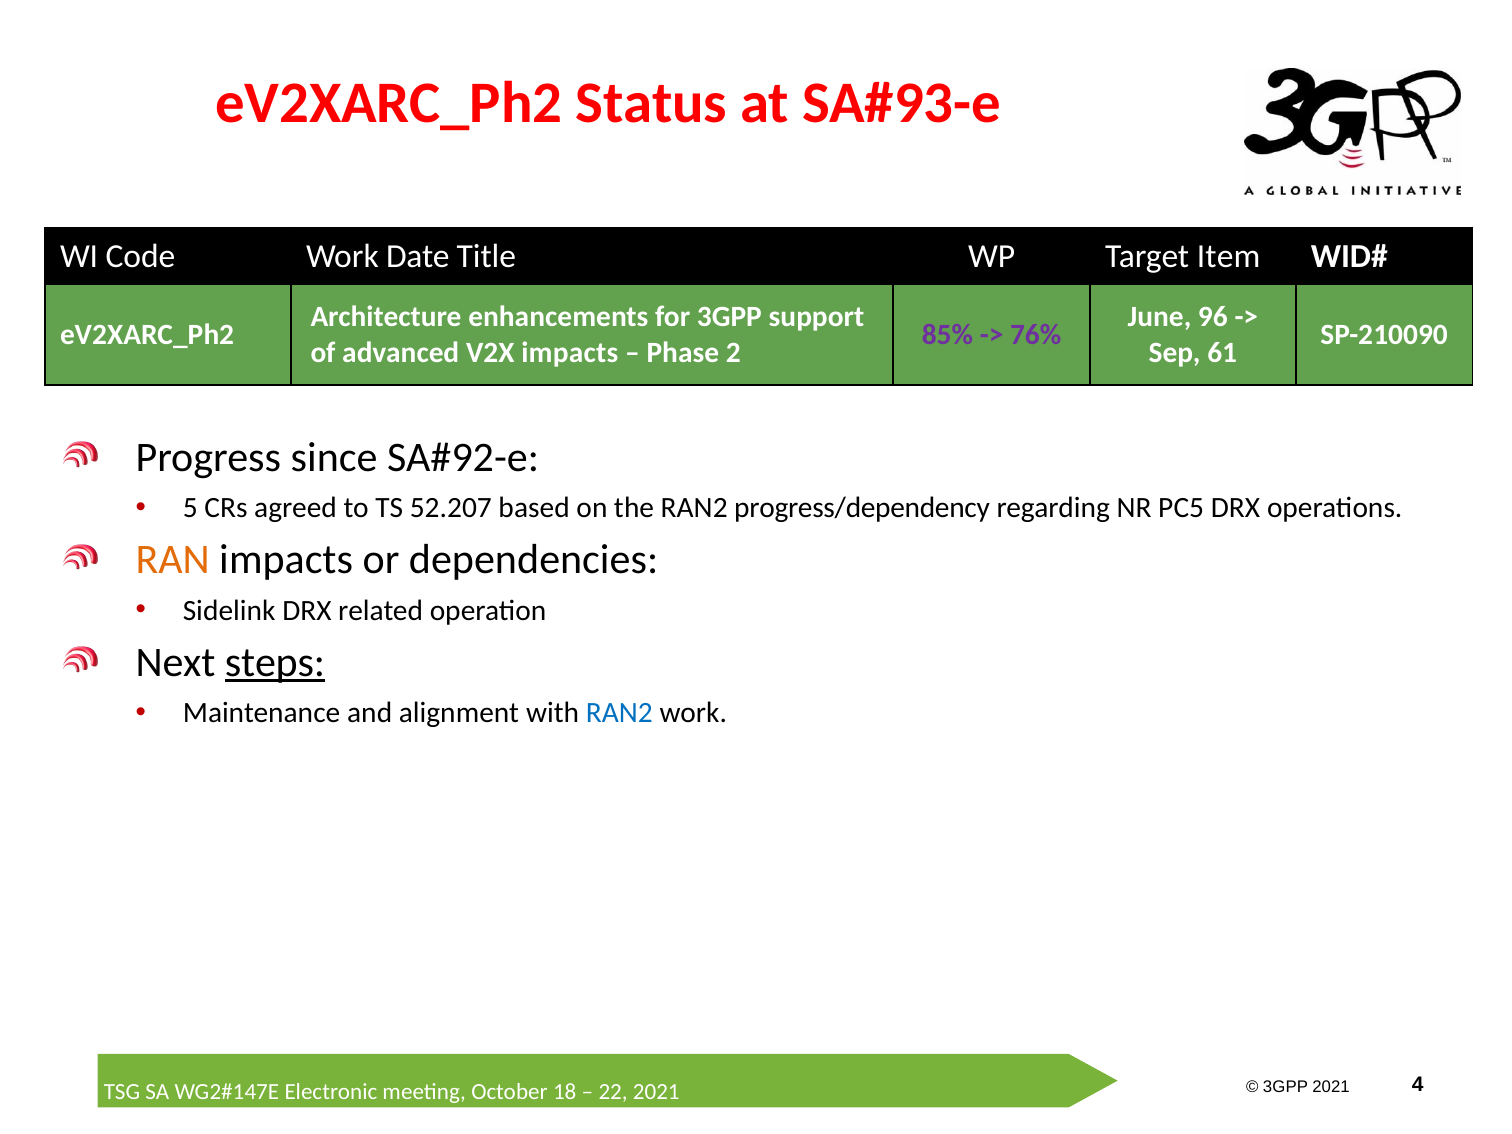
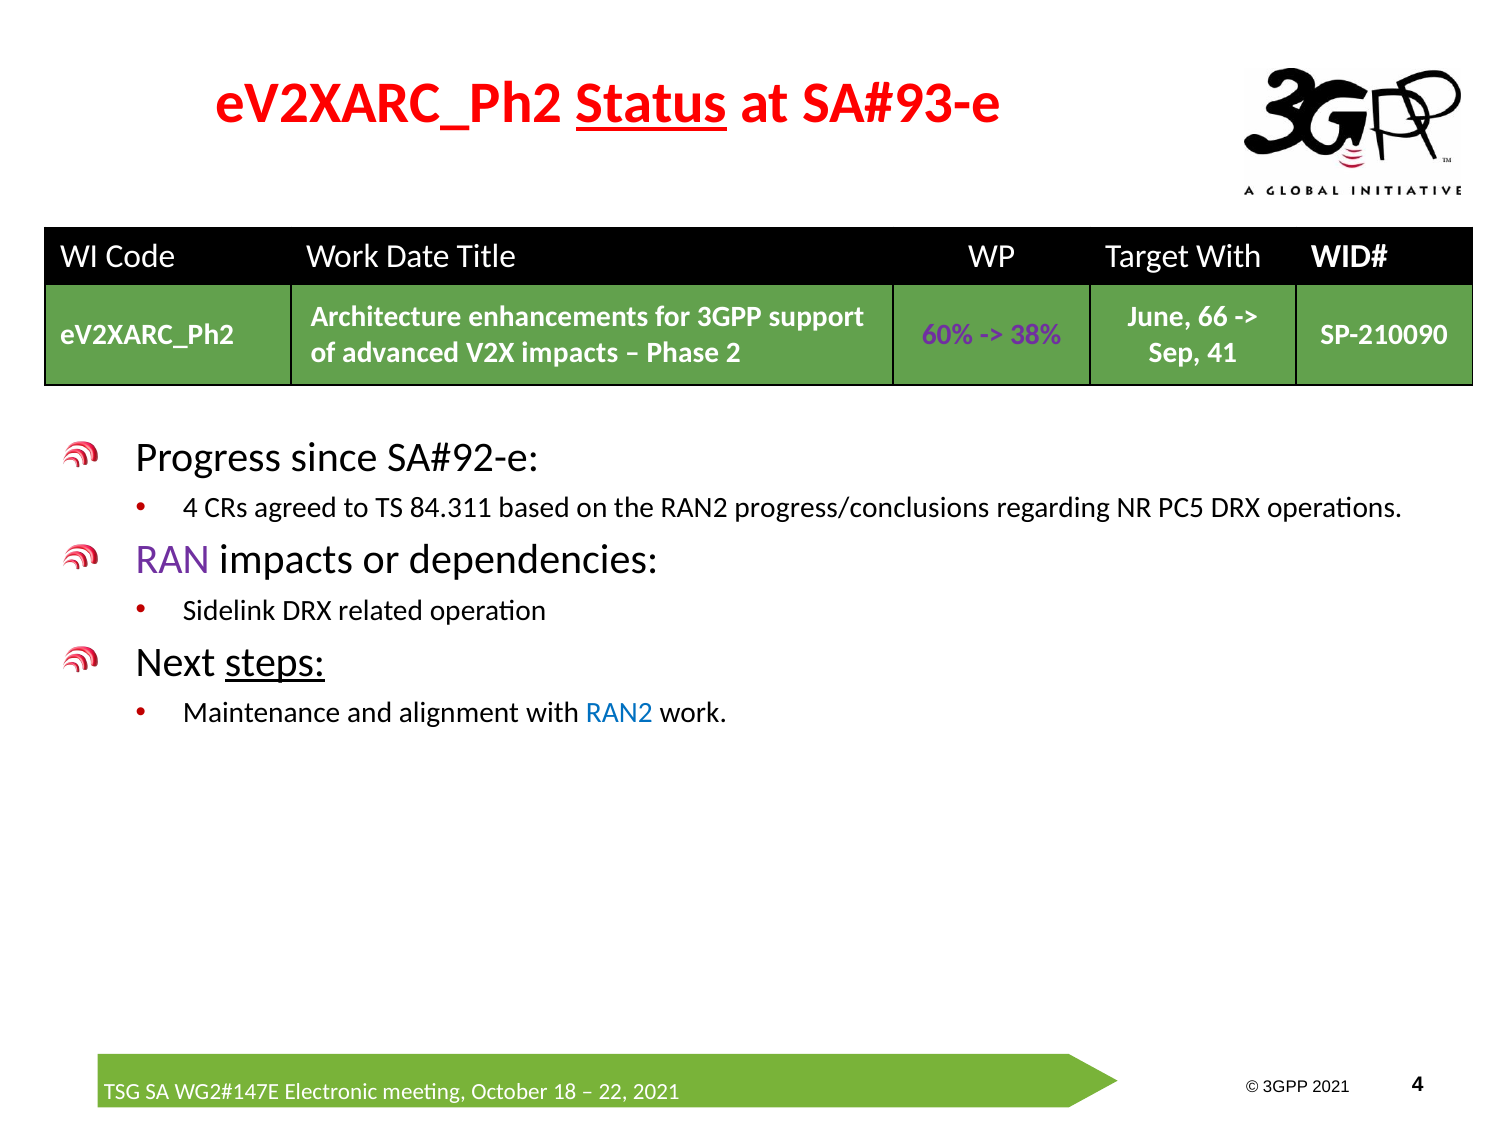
Status underline: none -> present
Target Item: Item -> With
96: 96 -> 66
85%: 85% -> 60%
76%: 76% -> 38%
61: 61 -> 41
5 at (190, 508): 5 -> 4
52.207: 52.207 -> 84.311
progress/dependency: progress/dependency -> progress/conclusions
RAN colour: orange -> purple
